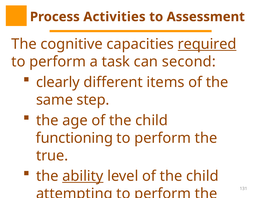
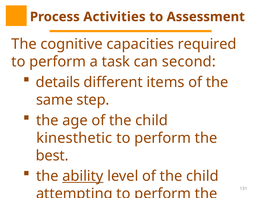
required underline: present -> none
clearly: clearly -> details
functioning: functioning -> kinesthetic
true: true -> best
